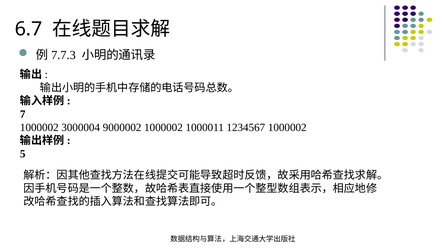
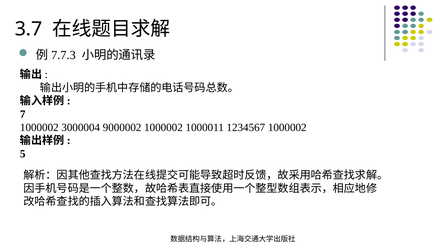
6.7: 6.7 -> 3.7
